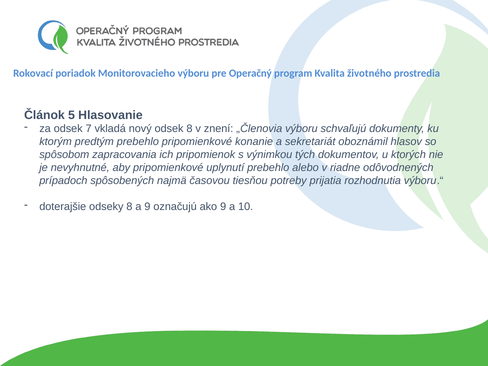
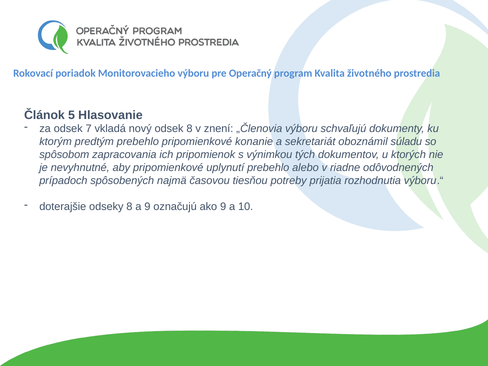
hlasov: hlasov -> súladu
